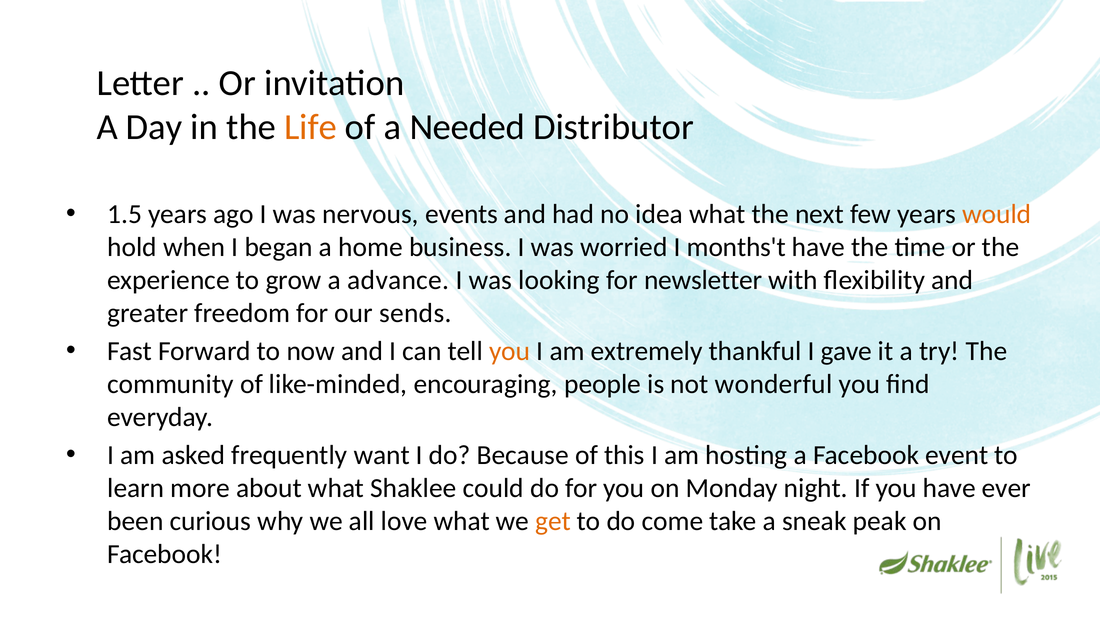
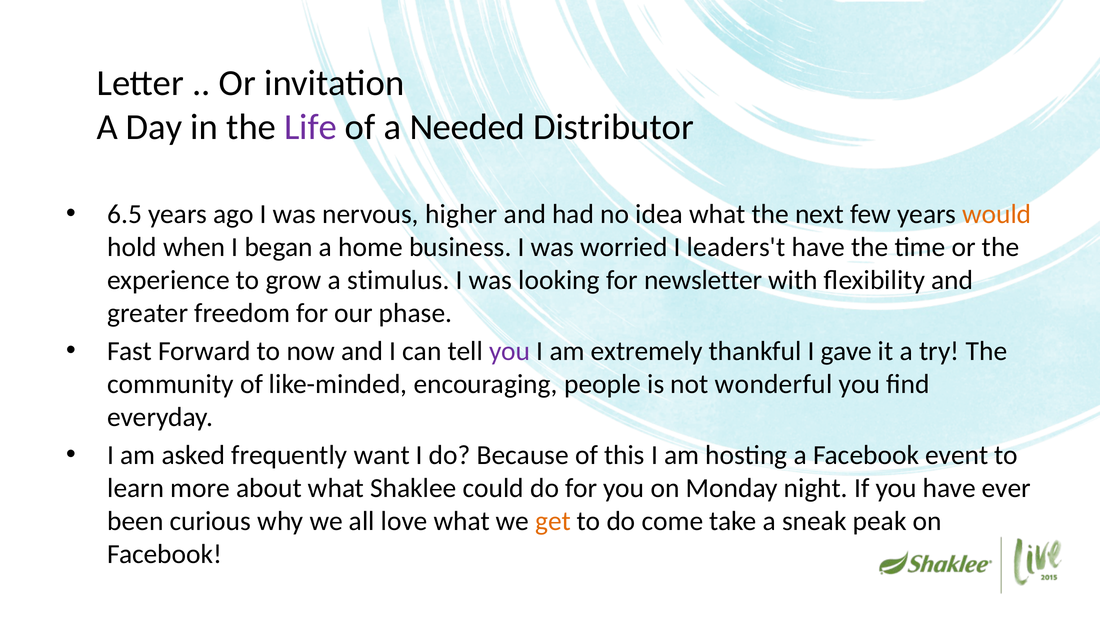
Life colour: orange -> purple
1.5: 1.5 -> 6.5
events: events -> higher
months't: months't -> leaders't
advance: advance -> stimulus
sends: sends -> phase
you at (510, 351) colour: orange -> purple
